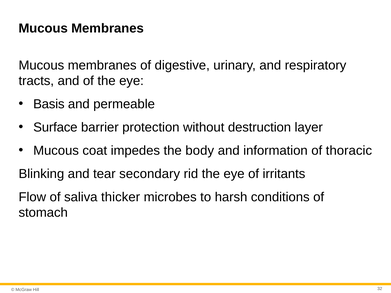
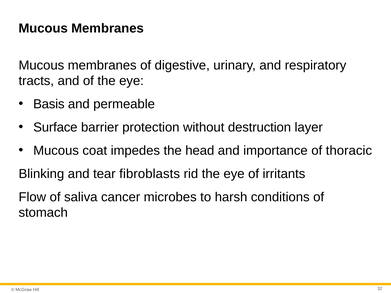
body: body -> head
information: information -> importance
secondary: secondary -> fibroblasts
thicker: thicker -> cancer
